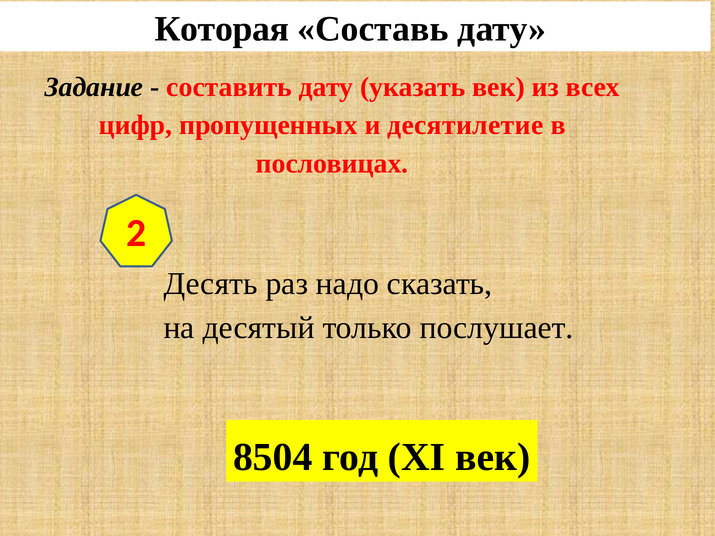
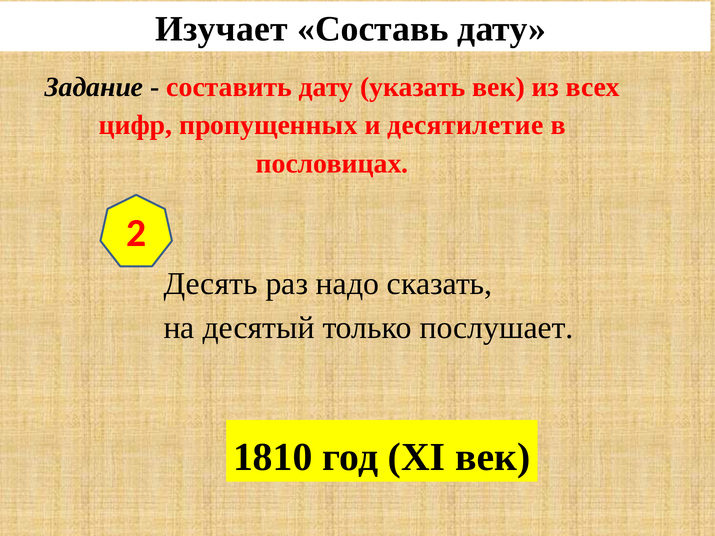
Которая: Которая -> Изучает
8504: 8504 -> 1810
